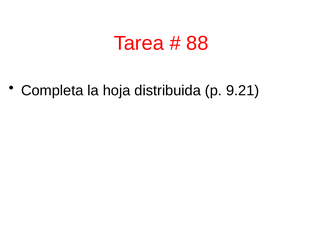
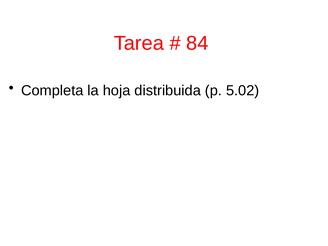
88: 88 -> 84
9.21: 9.21 -> 5.02
